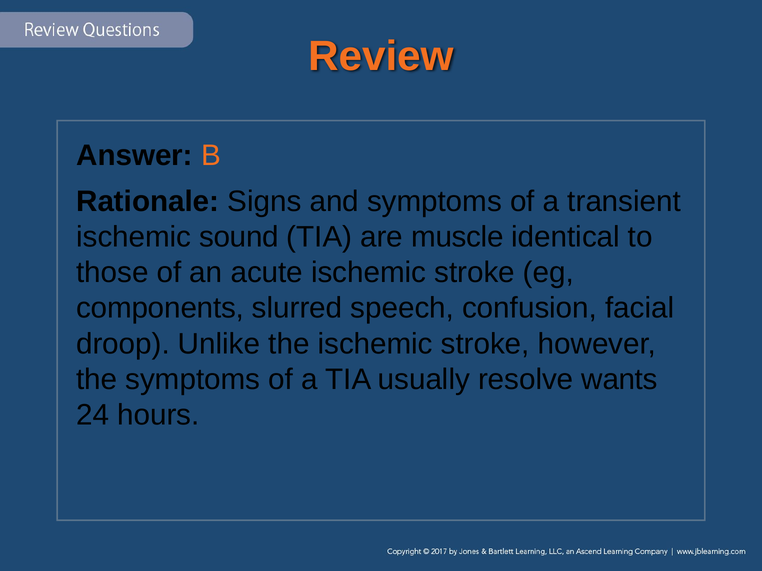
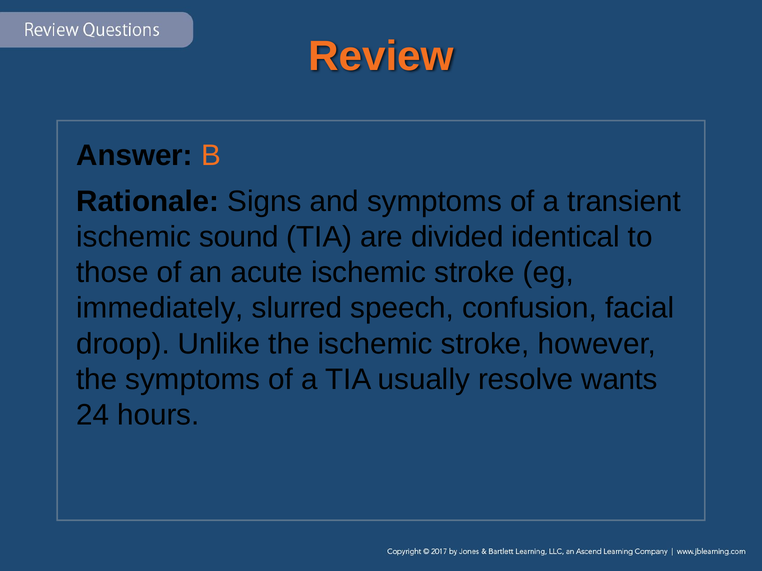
muscle: muscle -> divided
components: components -> immediately
